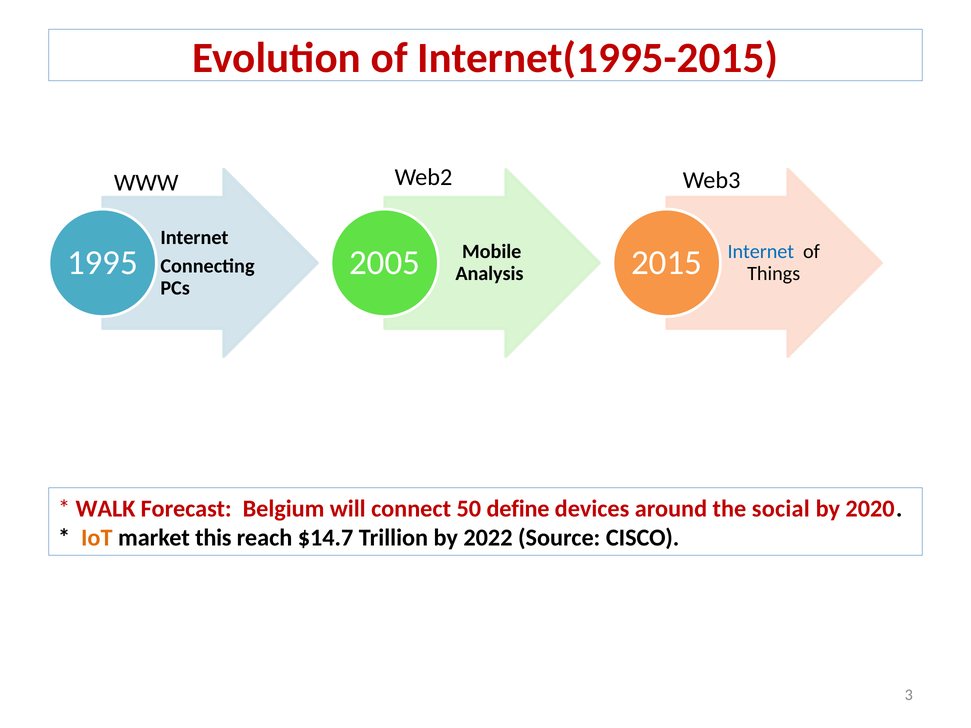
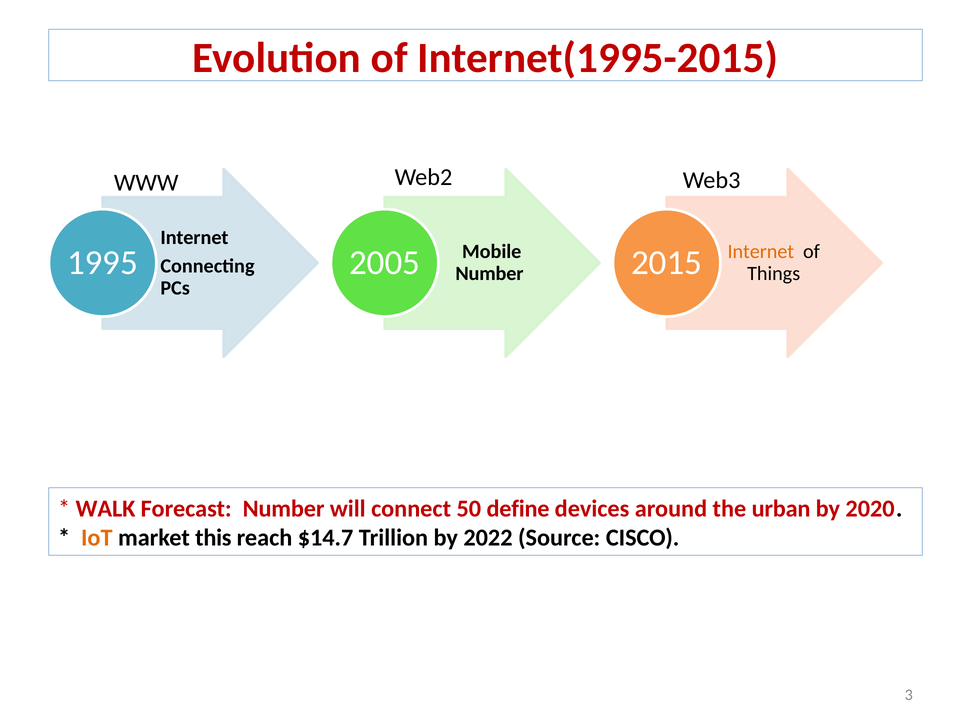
Internet at (761, 252) colour: blue -> orange
Analysis at (489, 274): Analysis -> Number
Forecast Belgium: Belgium -> Number
social: social -> urban
